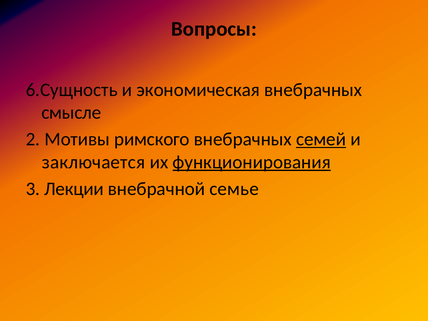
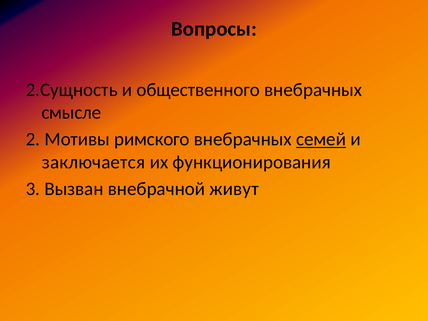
6.Сущность: 6.Сущность -> 2.Сущность
экономическая: экономическая -> общественного
функционирования underline: present -> none
Лекции: Лекции -> Вызван
семье: семье -> живут
